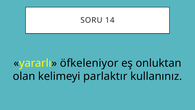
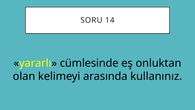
öfkeleniyor: öfkeleniyor -> cümlesinde
parlaktır: parlaktır -> arasında
